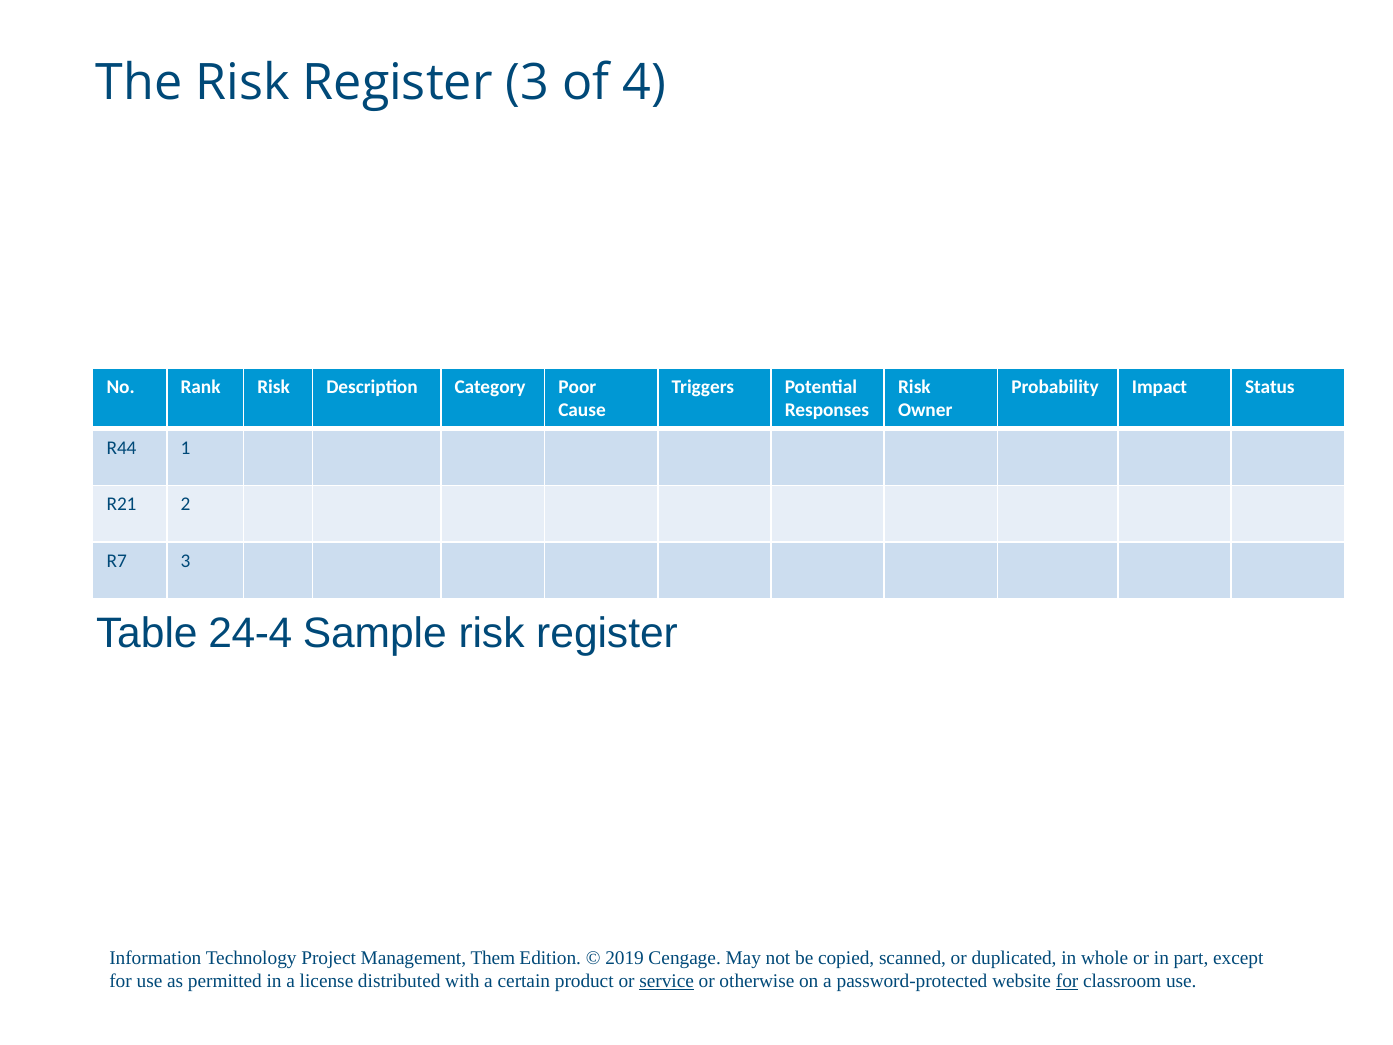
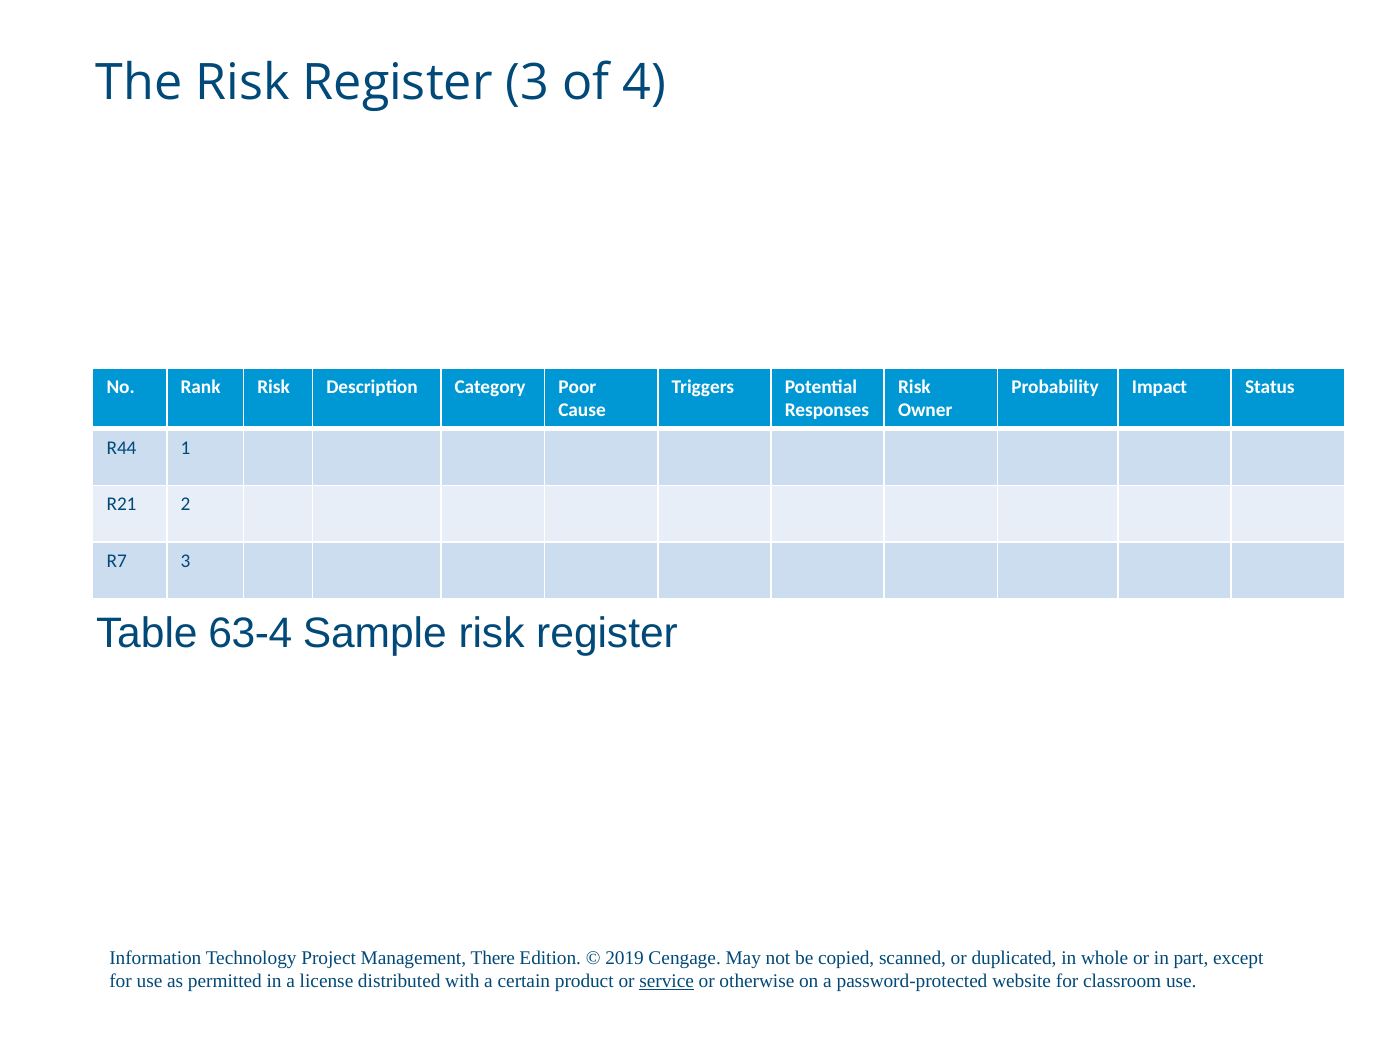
24-4: 24-4 -> 63-4
Them: Them -> There
for at (1067, 981) underline: present -> none
